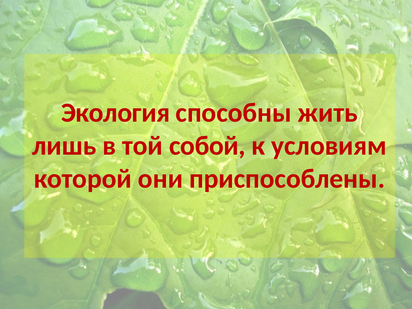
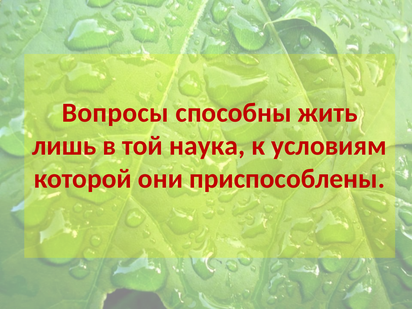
Экология: Экология -> Вопросы
собой: собой -> наука
